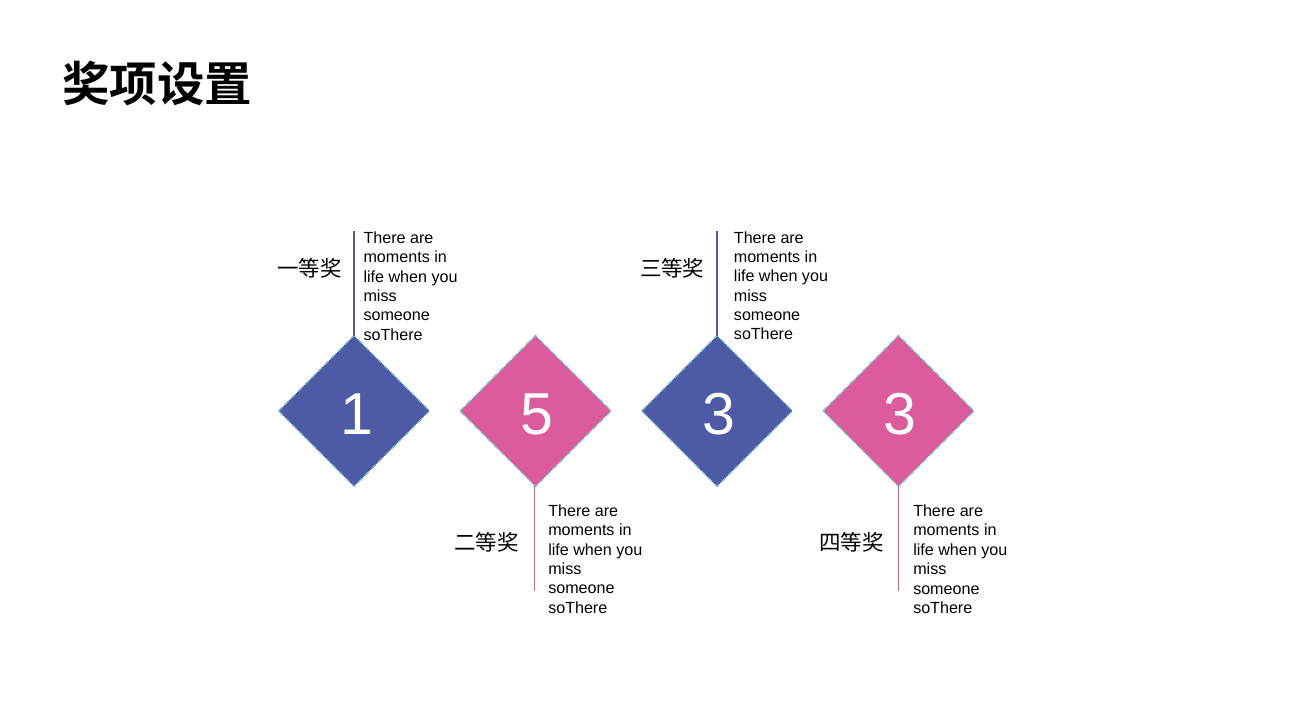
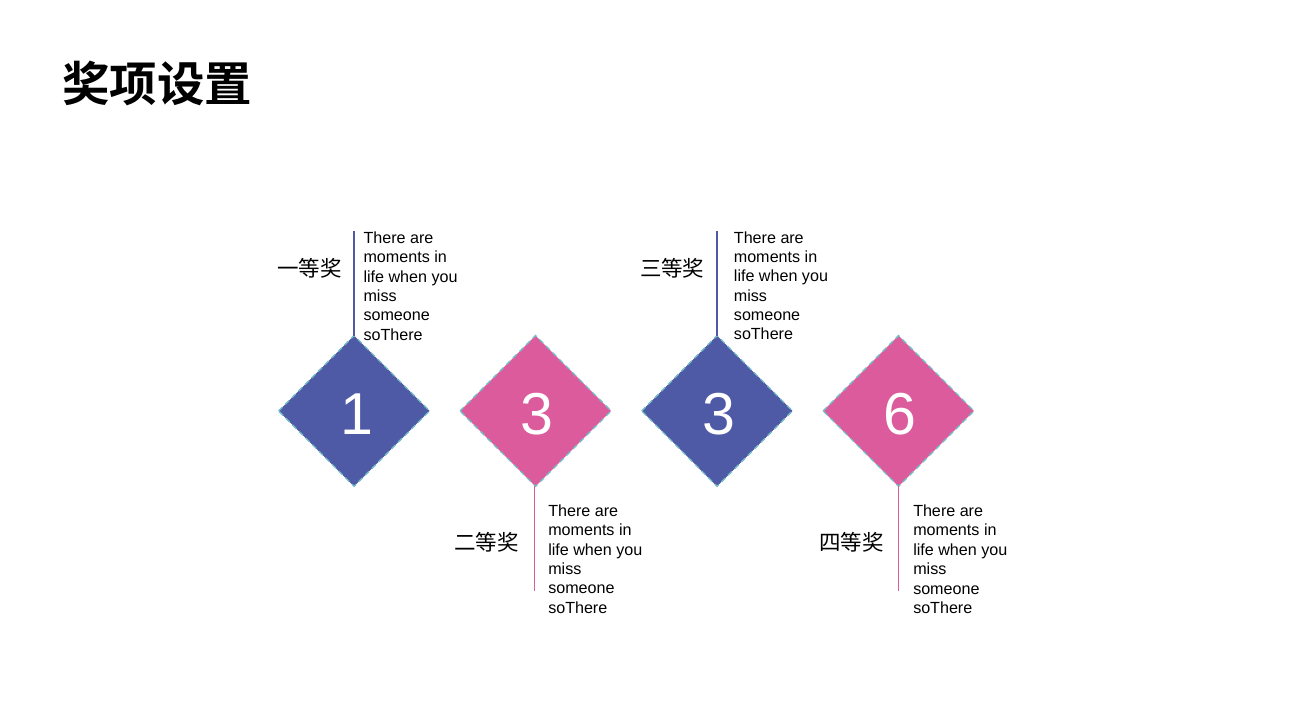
1 5: 5 -> 3
3 3: 3 -> 6
